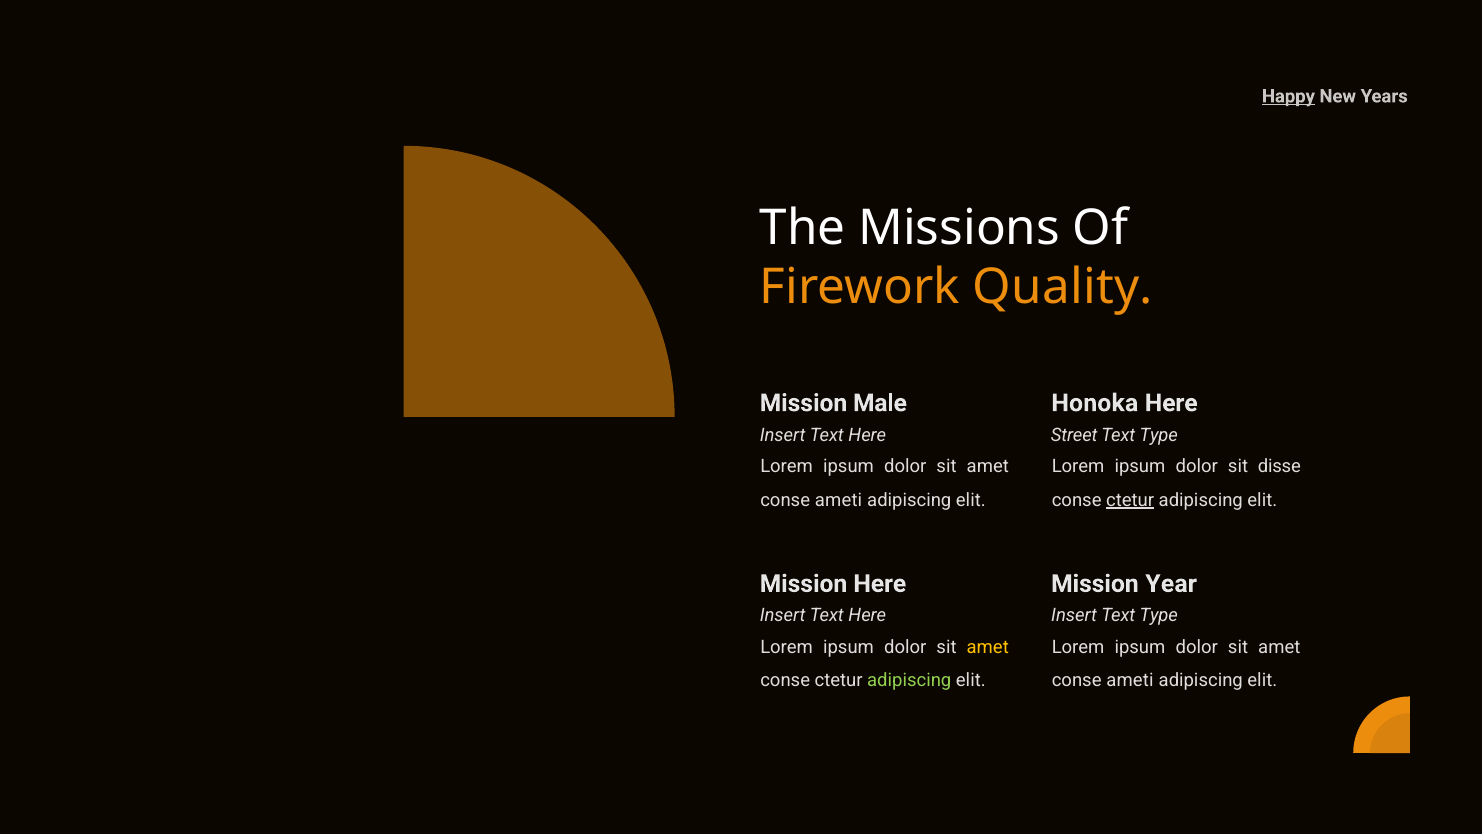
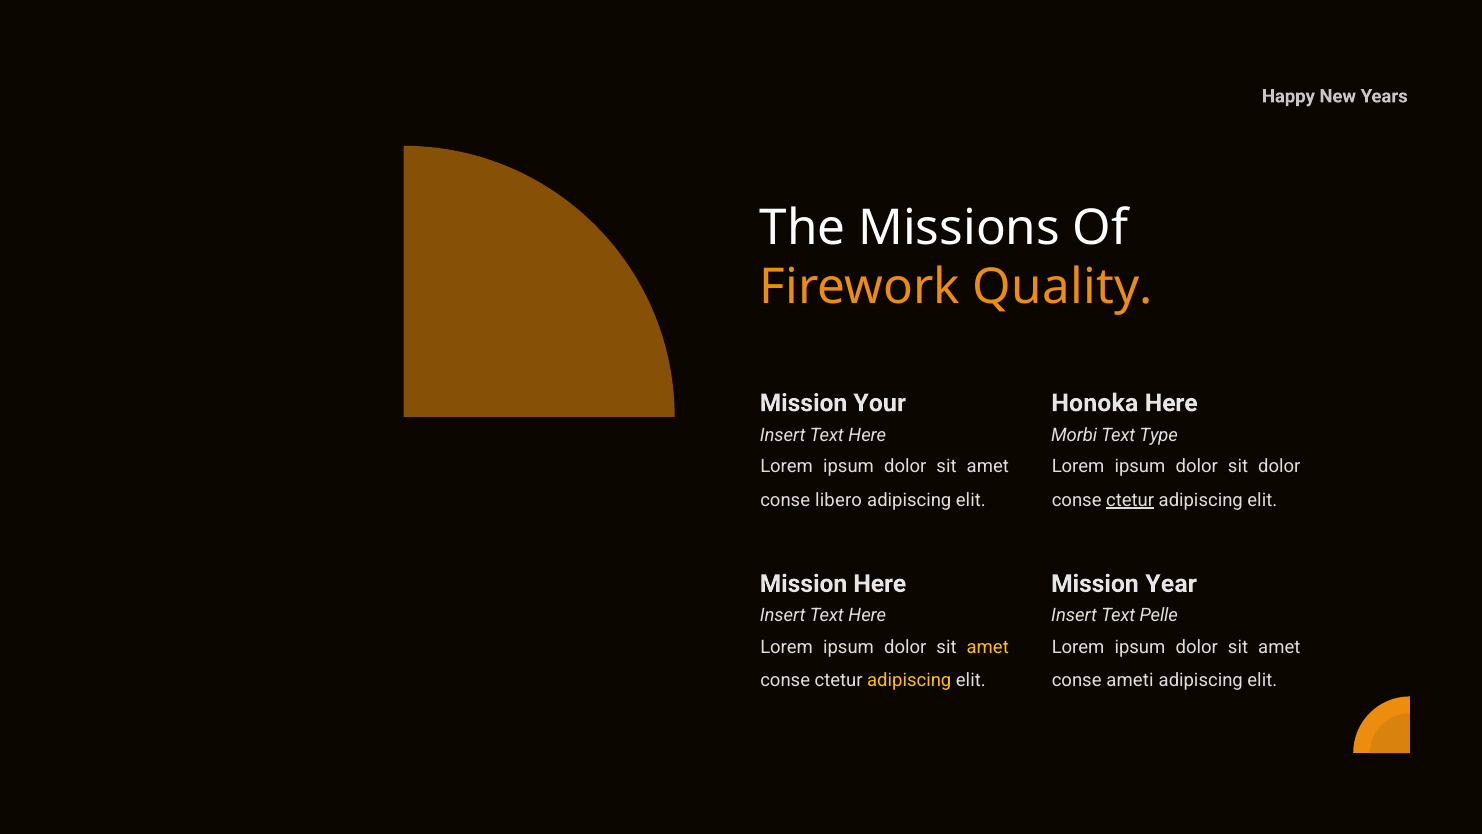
Happy underline: present -> none
Male: Male -> Your
Street: Street -> Morbi
sit disse: disse -> dolor
ameti at (839, 500): ameti -> libero
Insert Text Type: Type -> Pelle
adipiscing at (909, 680) colour: light green -> yellow
